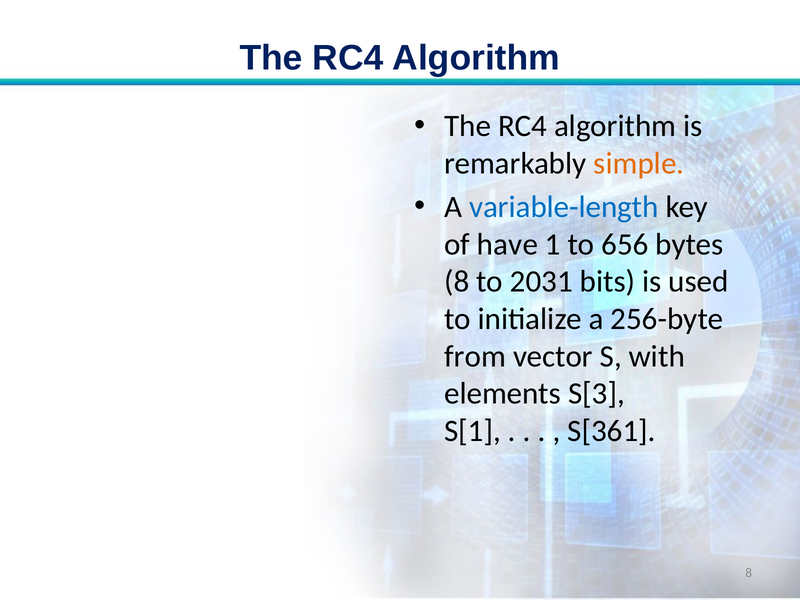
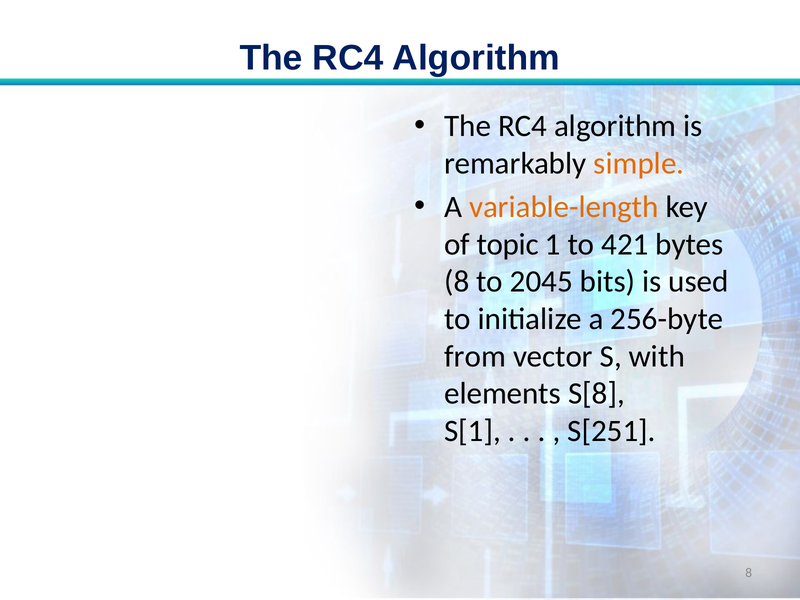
variable-length colour: blue -> orange
have: have -> topic
656: 656 -> 421
2031: 2031 -> 2045
S[3: S[3 -> S[8
S[361: S[361 -> S[251
